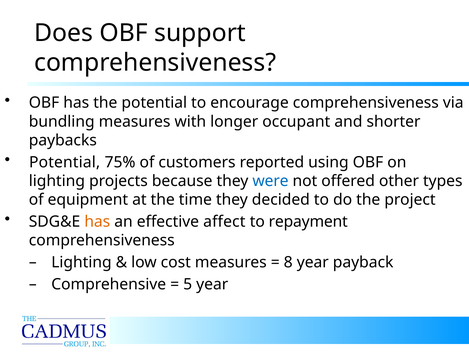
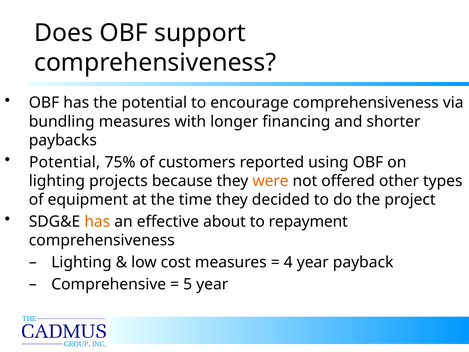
occupant: occupant -> financing
were colour: blue -> orange
affect: affect -> about
8: 8 -> 4
